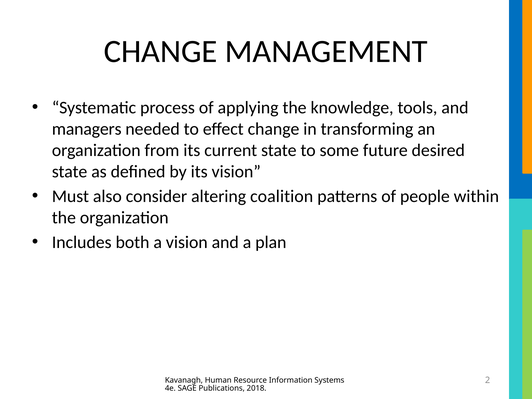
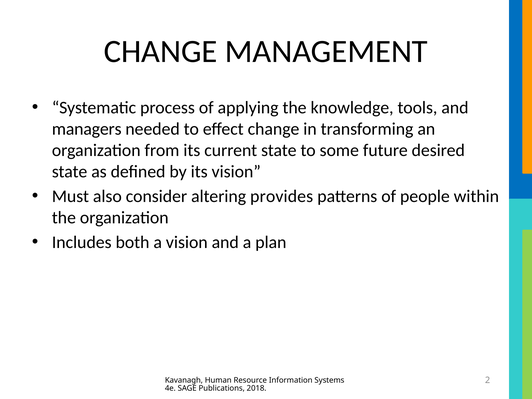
coalition: coalition -> provides
